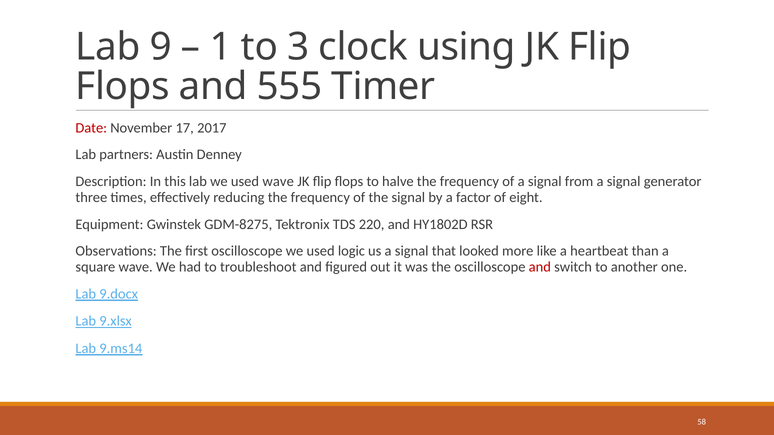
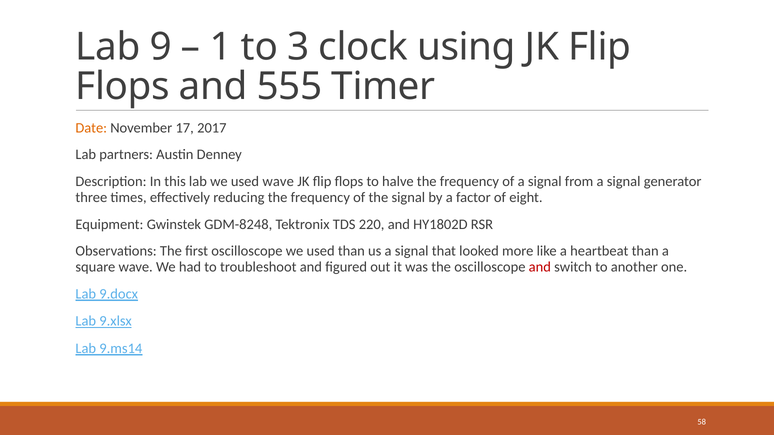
Date colour: red -> orange
GDM-8275: GDM-8275 -> GDM-8248
used logic: logic -> than
